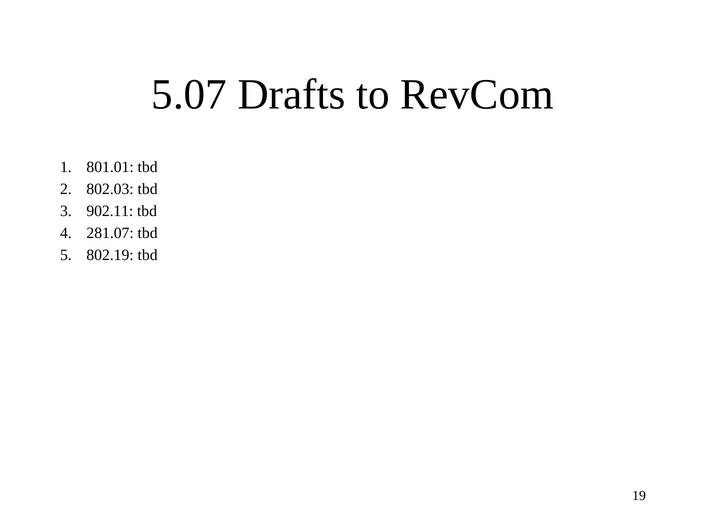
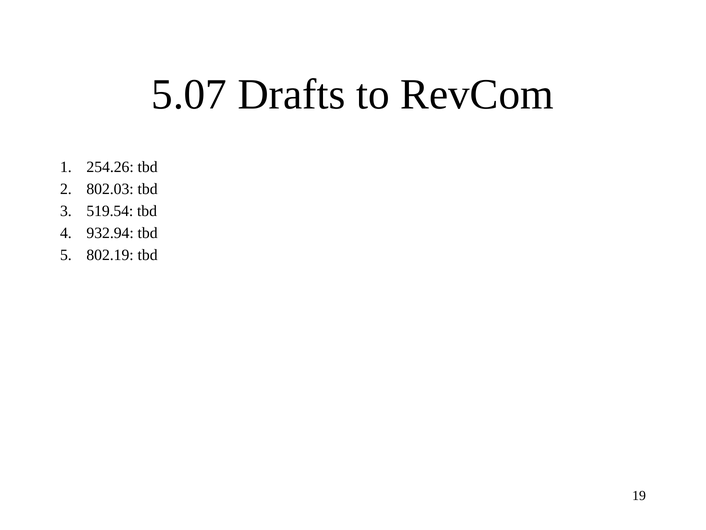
801.01: 801.01 -> 254.26
902.11: 902.11 -> 519.54
281.07: 281.07 -> 932.94
